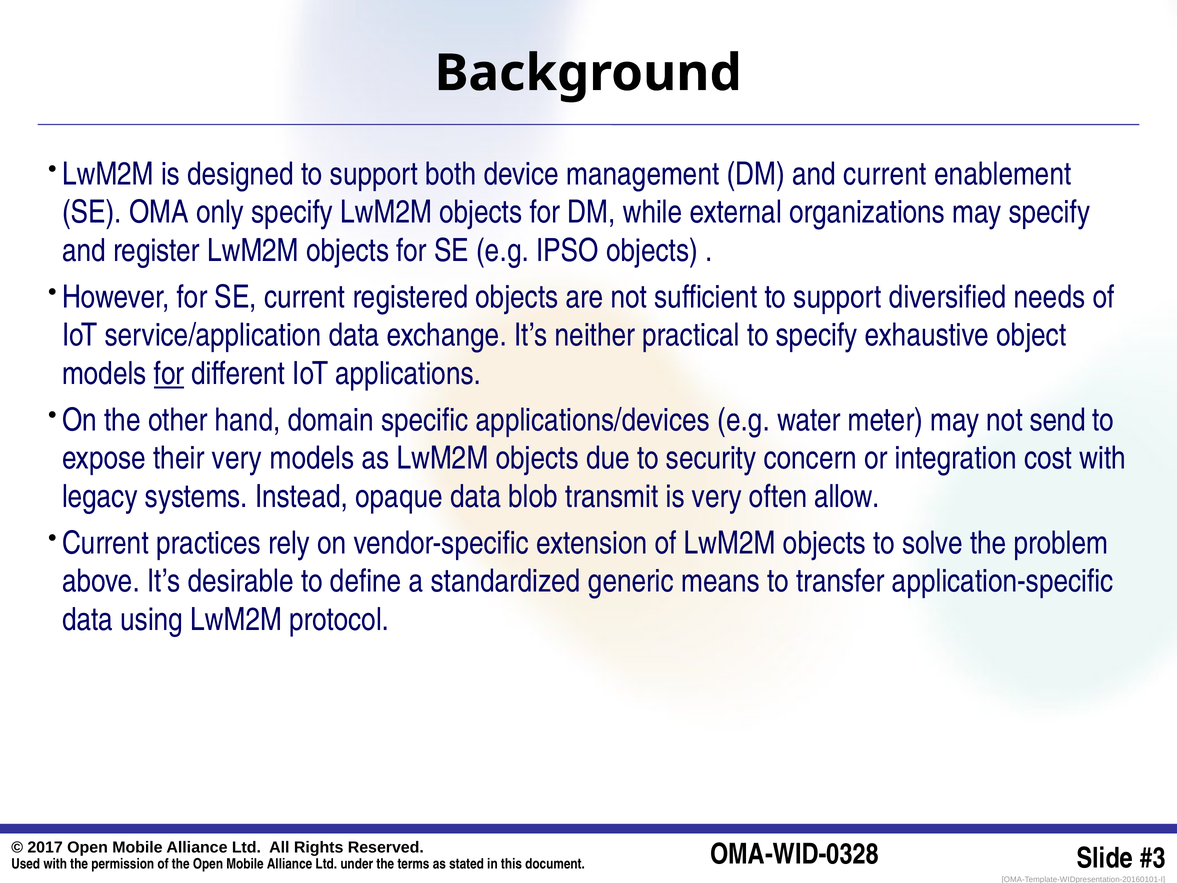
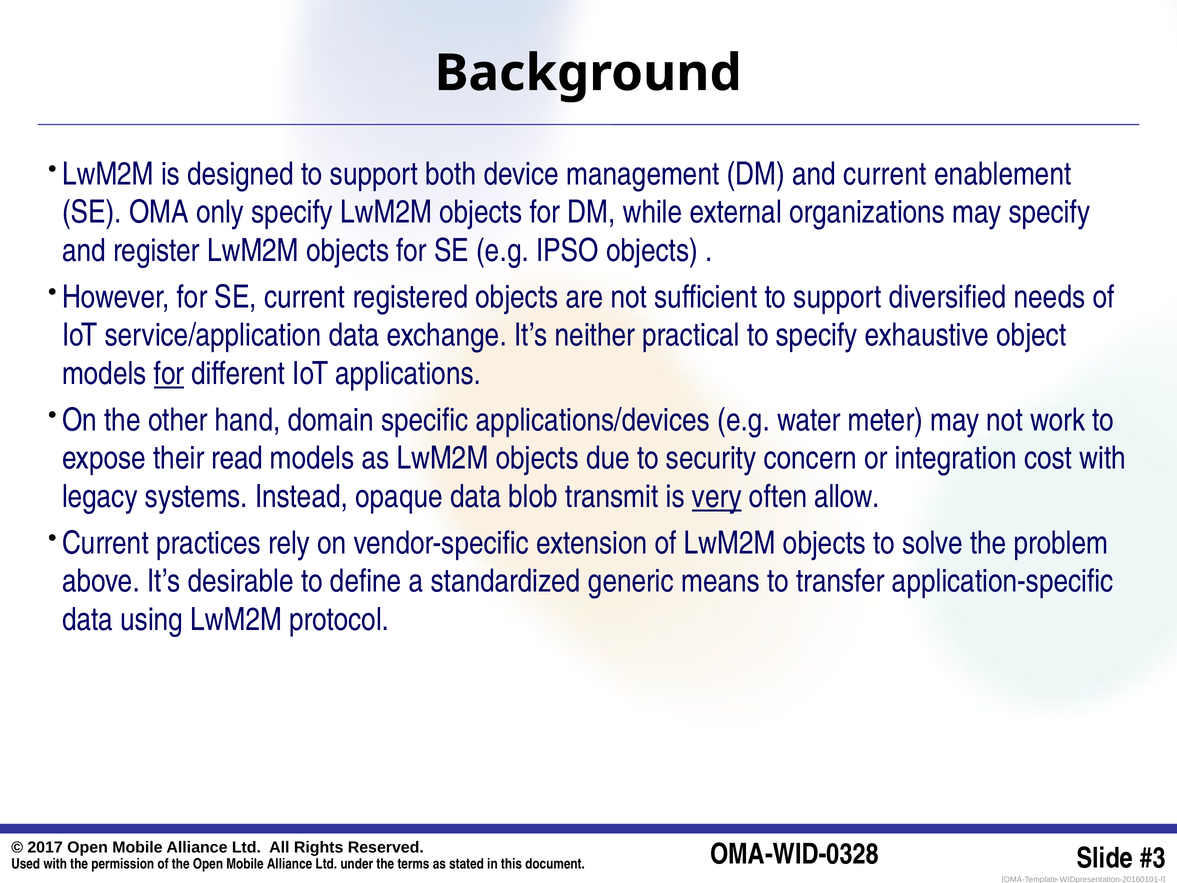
send: send -> work
their very: very -> read
very at (717, 497) underline: none -> present
